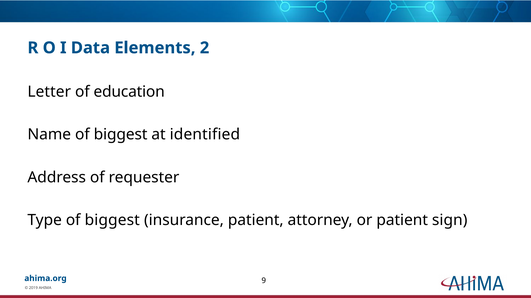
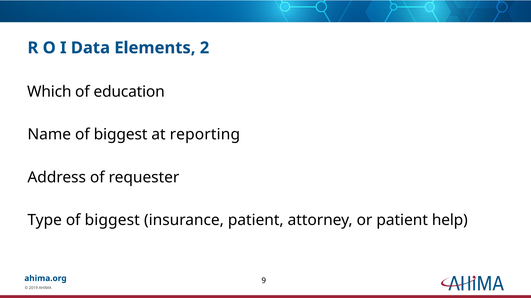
Letter: Letter -> Which
identified: identified -> reporting
sign: sign -> help
